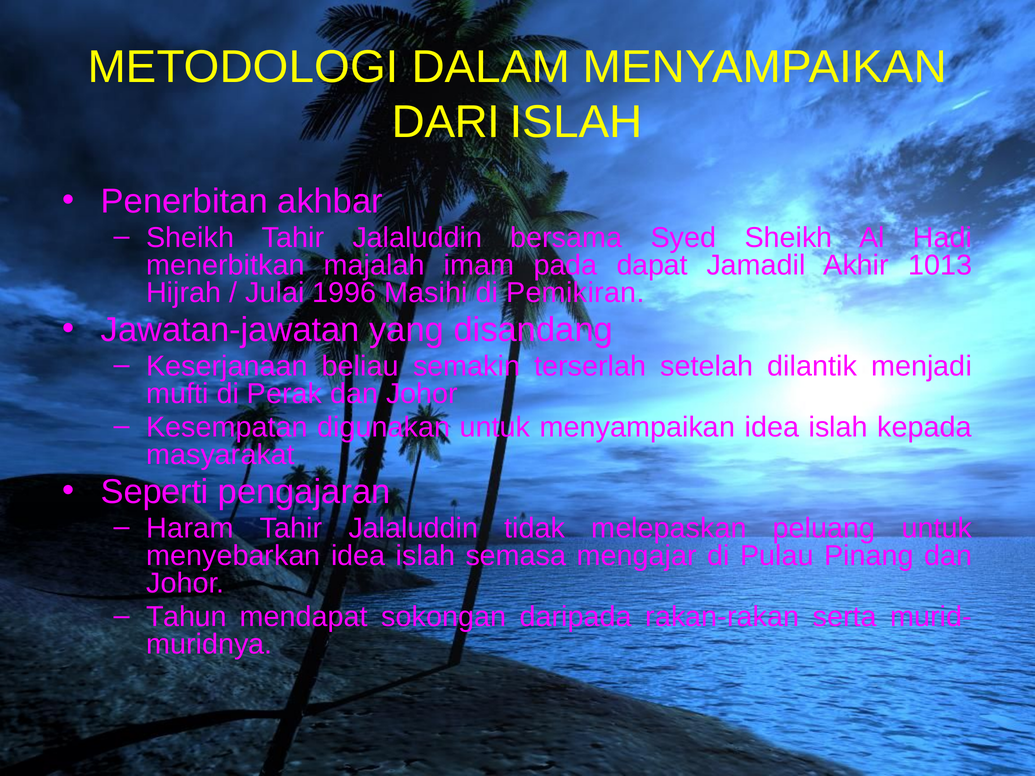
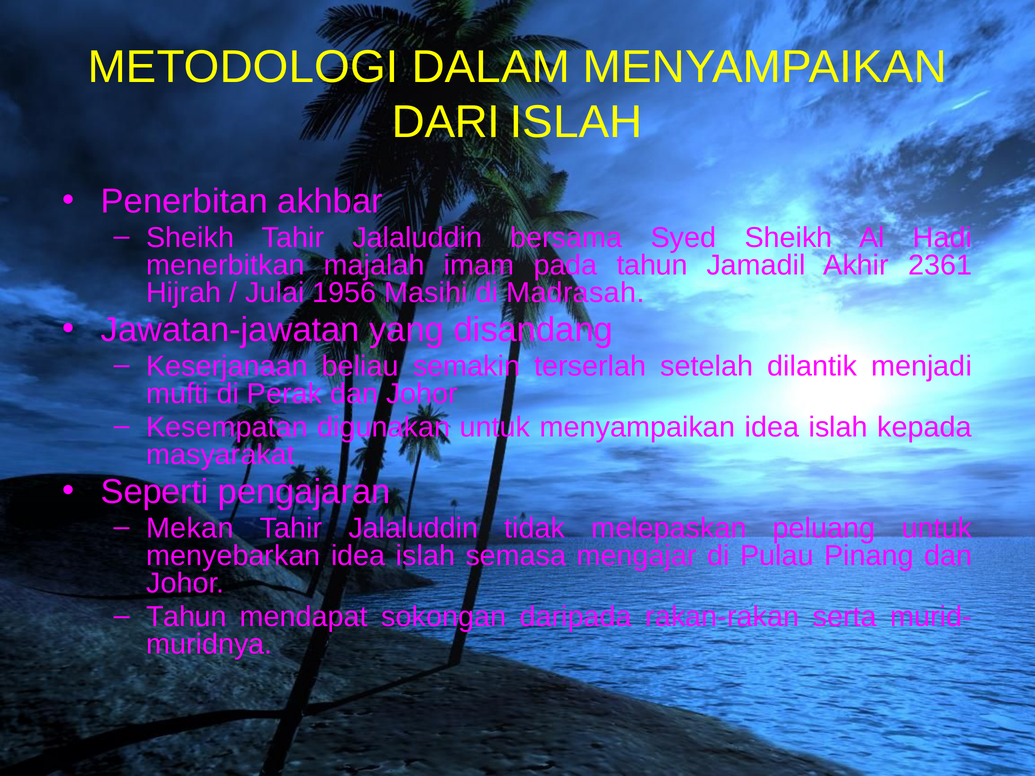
pada dapat: dapat -> tahun
1013: 1013 -> 2361
1996: 1996 -> 1956
Pemikiran: Pemikiran -> Madrasah
Haram: Haram -> Mekan
